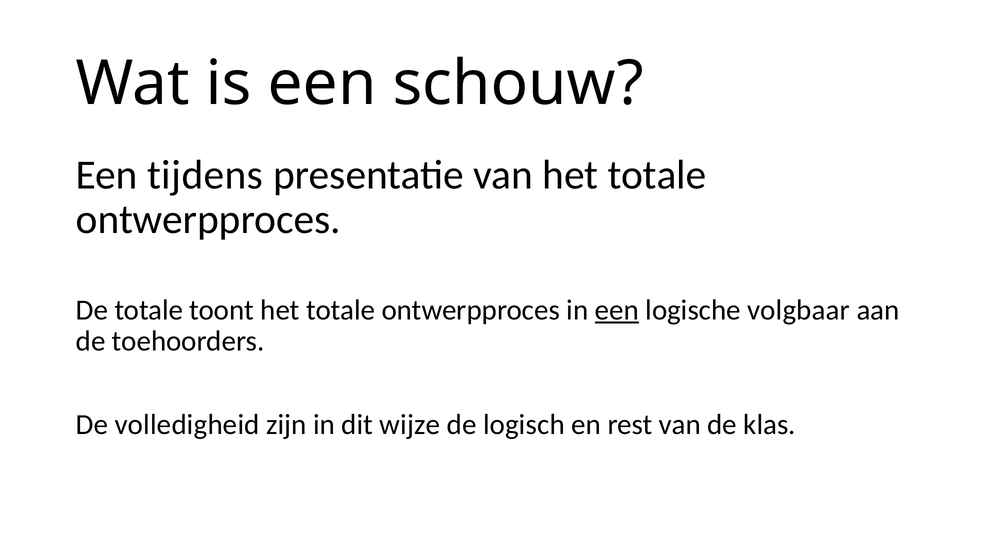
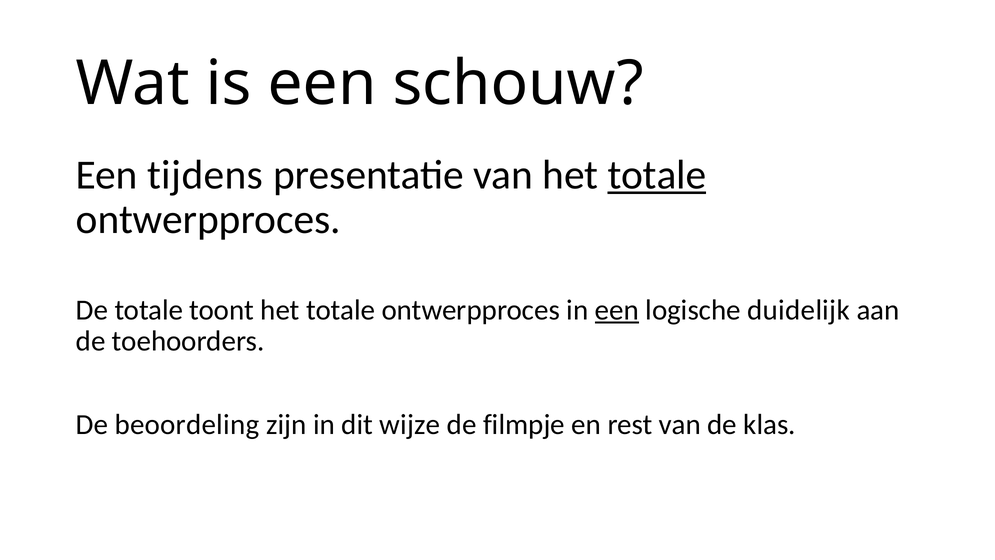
totale at (657, 175) underline: none -> present
volgbaar: volgbaar -> duidelijk
volledigheid: volledigheid -> beoordeling
logisch: logisch -> filmpje
